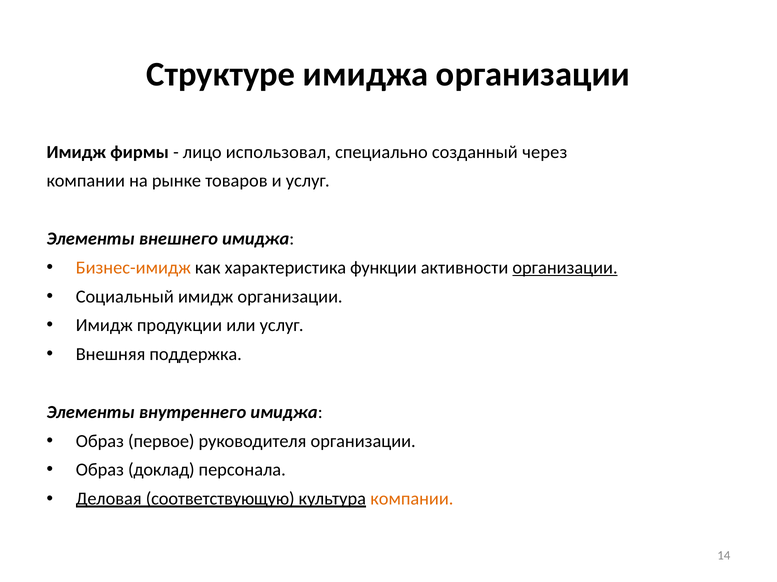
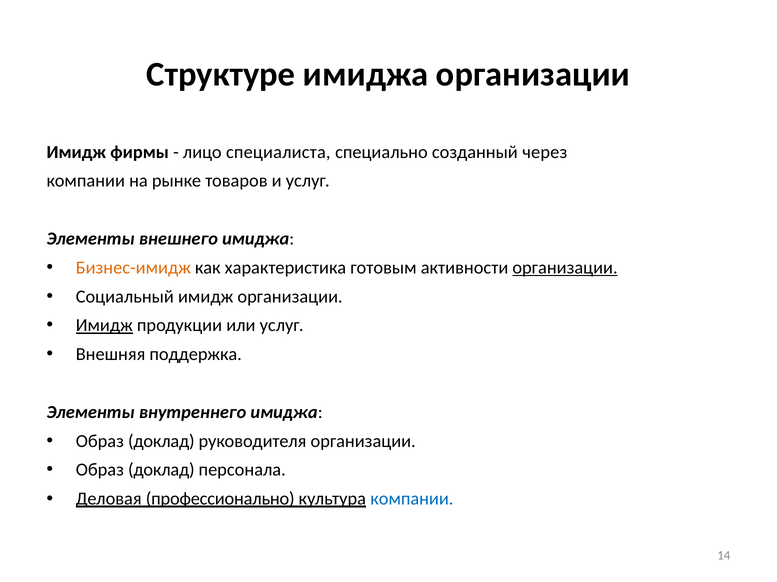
использовал: использовал -> специалиста
функции: функции -> готовым
Имидж at (104, 326) underline: none -> present
первое at (161, 442): первое -> доклад
соответствующую: соответствующую -> профессионально
компании at (412, 499) colour: orange -> blue
